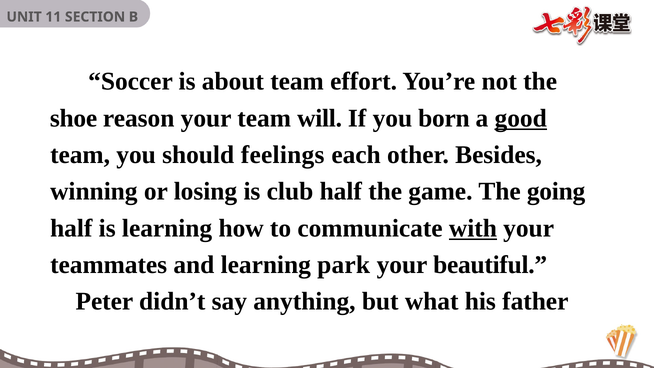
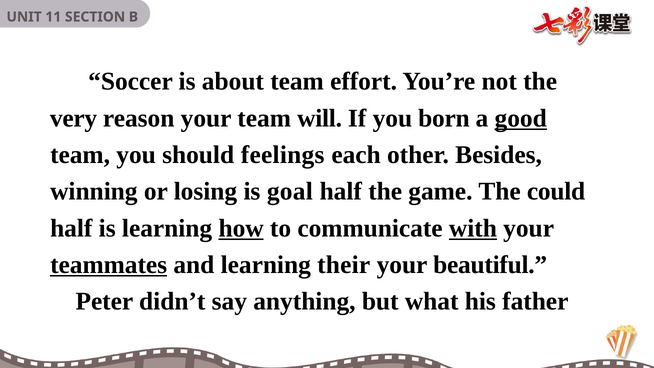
shoe: shoe -> very
club: club -> goal
going: going -> could
how underline: none -> present
teammates underline: none -> present
park: park -> their
